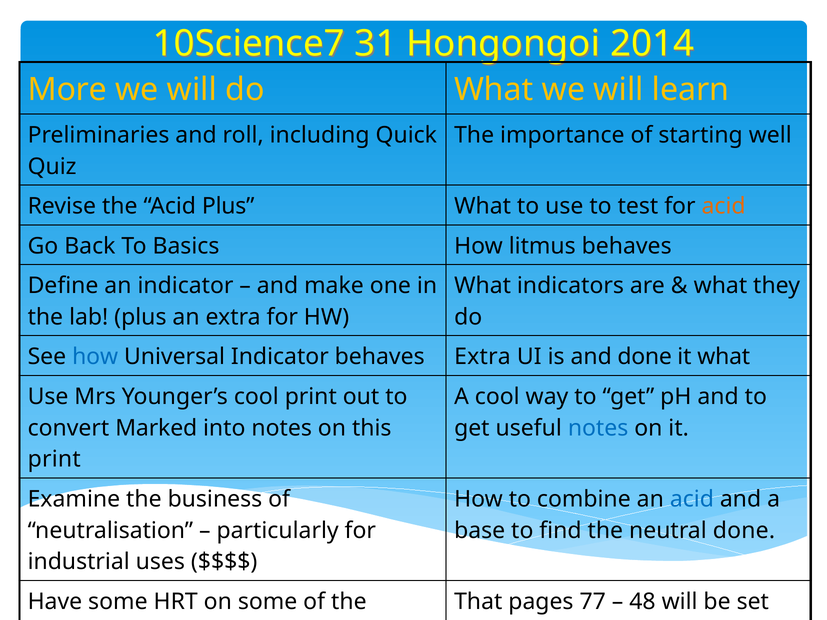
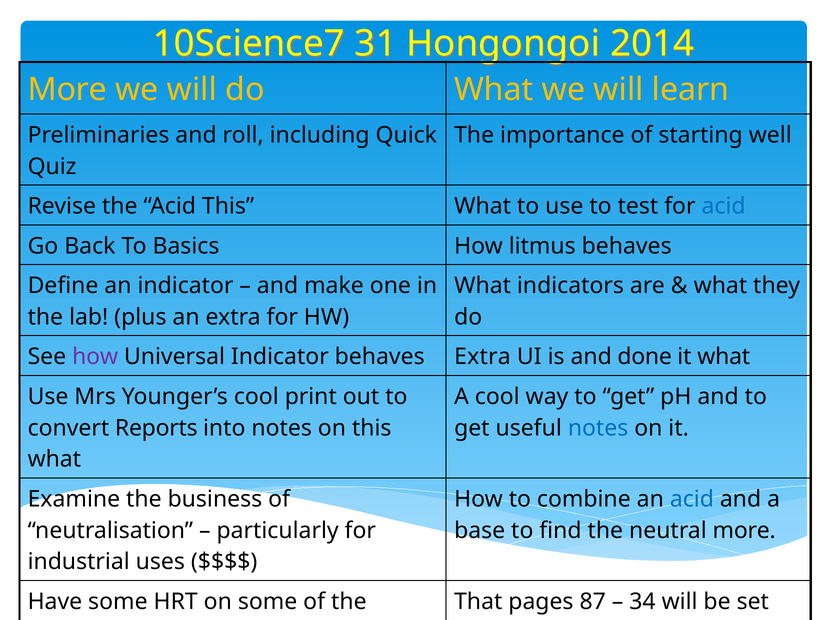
Acid Plus: Plus -> This
acid at (724, 206) colour: orange -> blue
how at (95, 357) colour: blue -> purple
convert Marked: Marked -> Reports
print at (54, 460): print -> what
neutral done: done -> more
77: 77 -> 87
48: 48 -> 34
